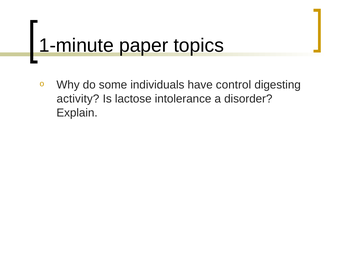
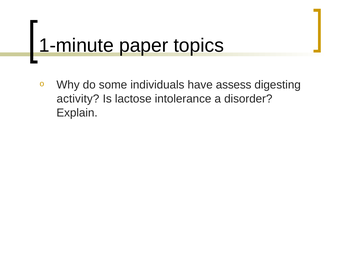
control: control -> assess
